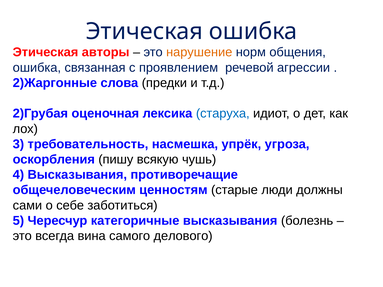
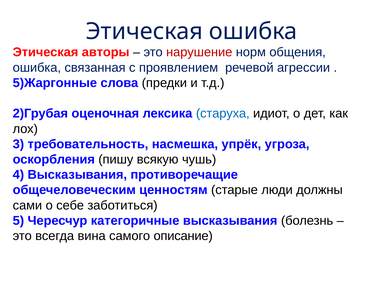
нарушение colour: orange -> red
2)Жаргонные: 2)Жаргонные -> 5)Жаргонные
делового: делового -> описание
